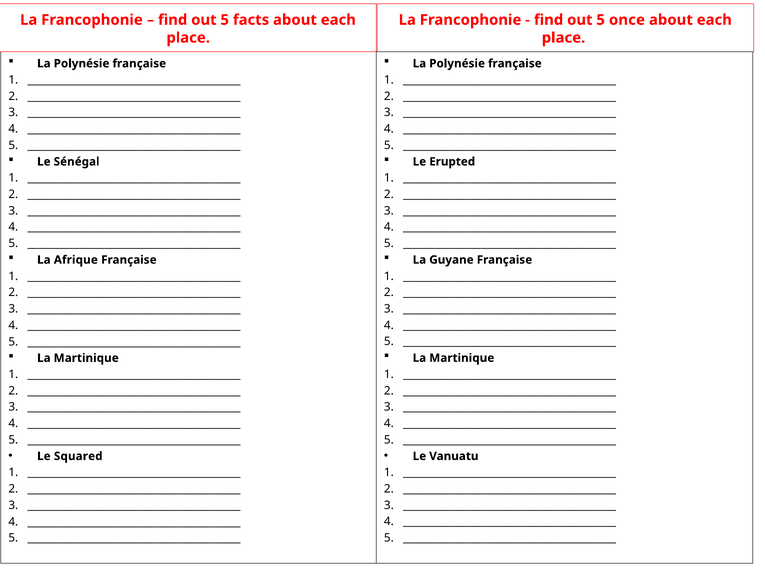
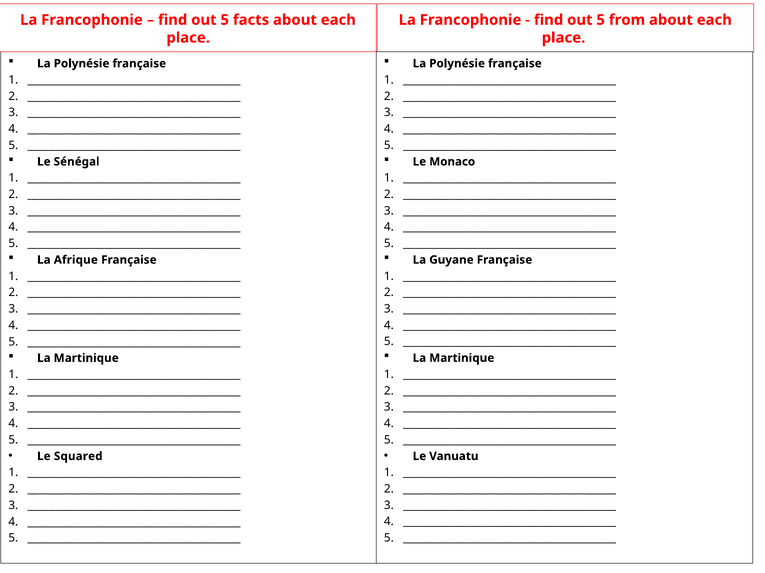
once: once -> from
Erupted: Erupted -> Monaco
